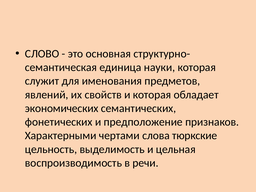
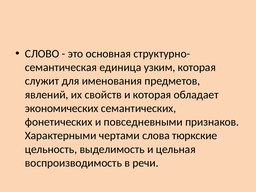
науки: науки -> узким
предположение: предположение -> повседневными
